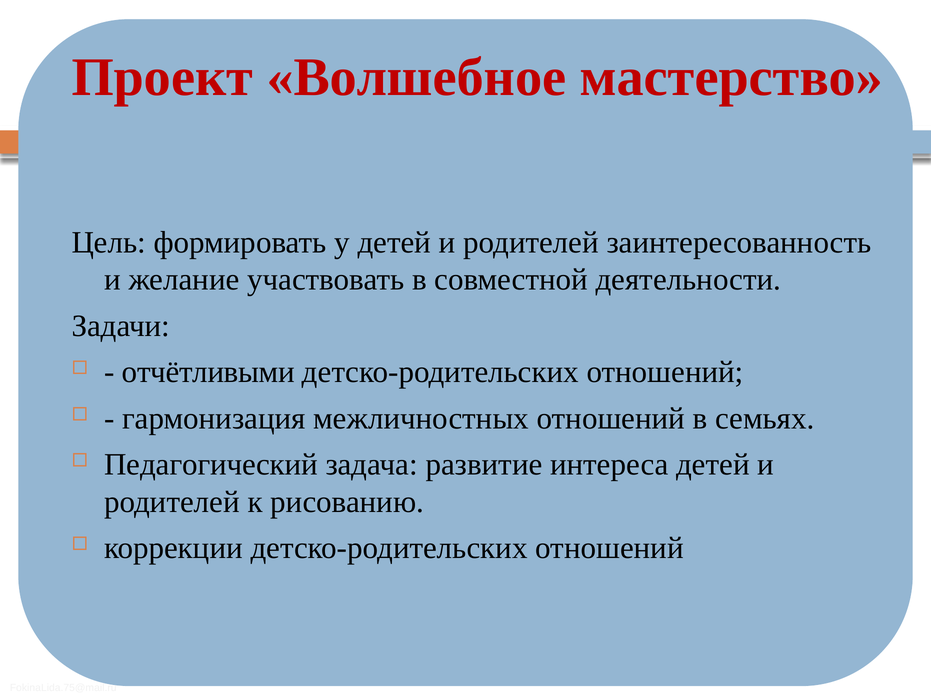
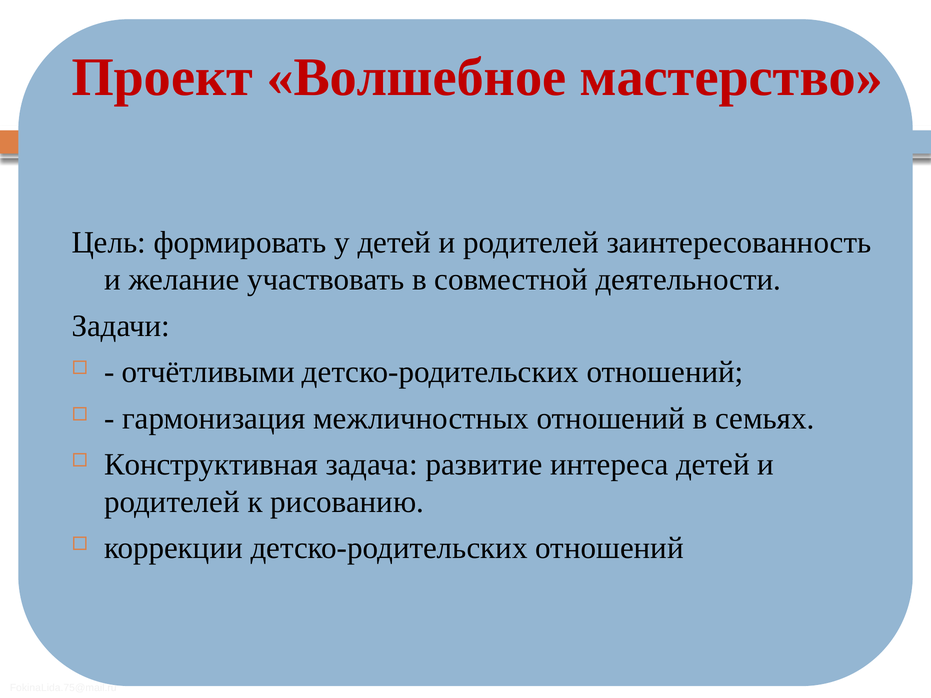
Педагогический: Педагогический -> Конструктивная
